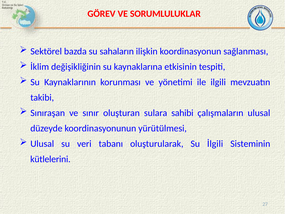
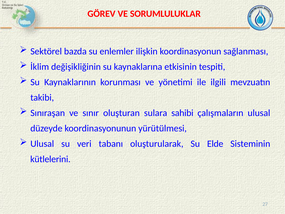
sahaların: sahaların -> enlemler
İlgili: İlgili -> Elde
